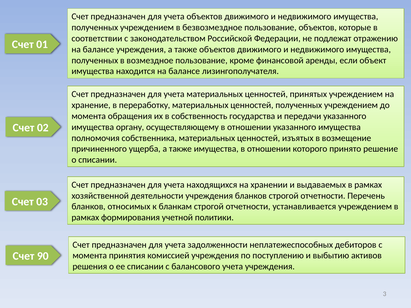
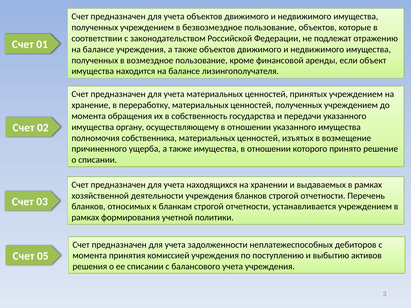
90: 90 -> 05
